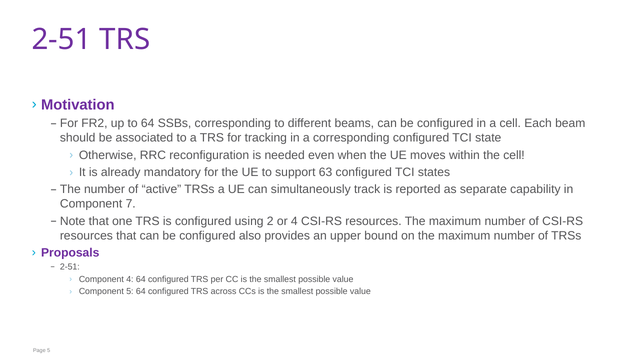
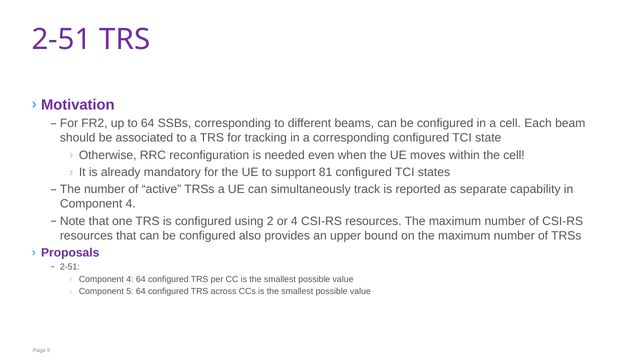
63: 63 -> 81
7 at (131, 204): 7 -> 4
